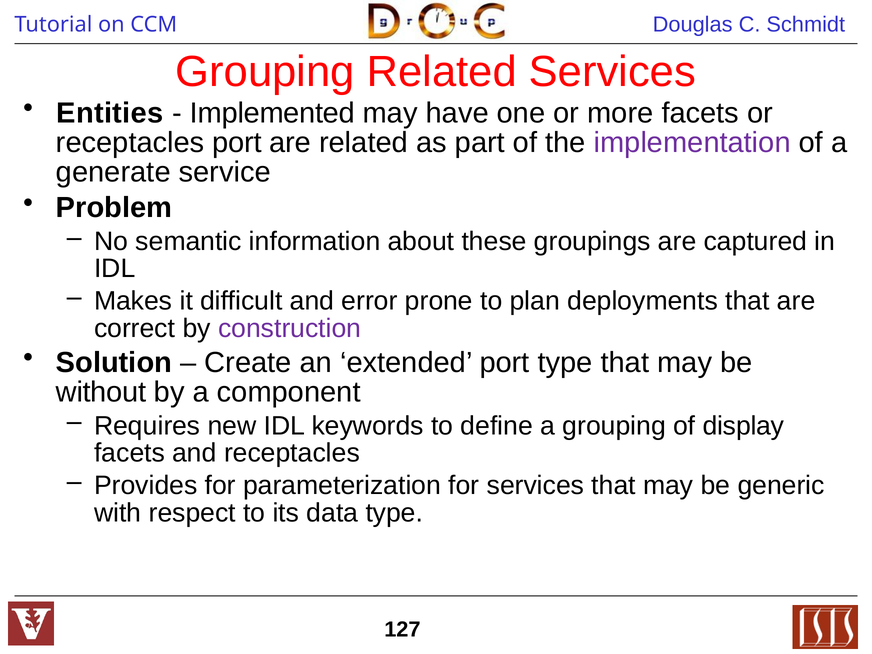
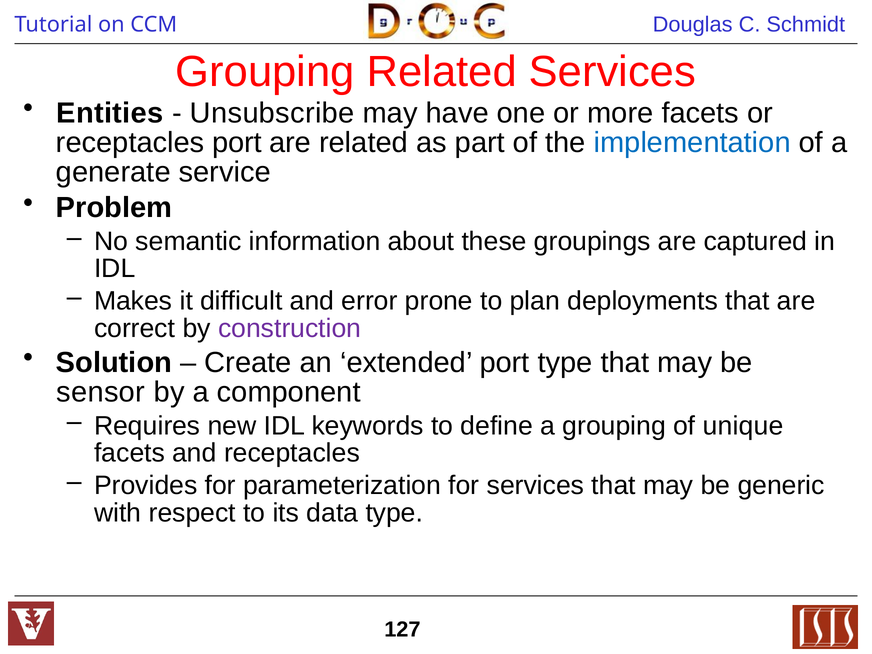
Implemented: Implemented -> Unsubscribe
implementation colour: purple -> blue
without: without -> sensor
display: display -> unique
